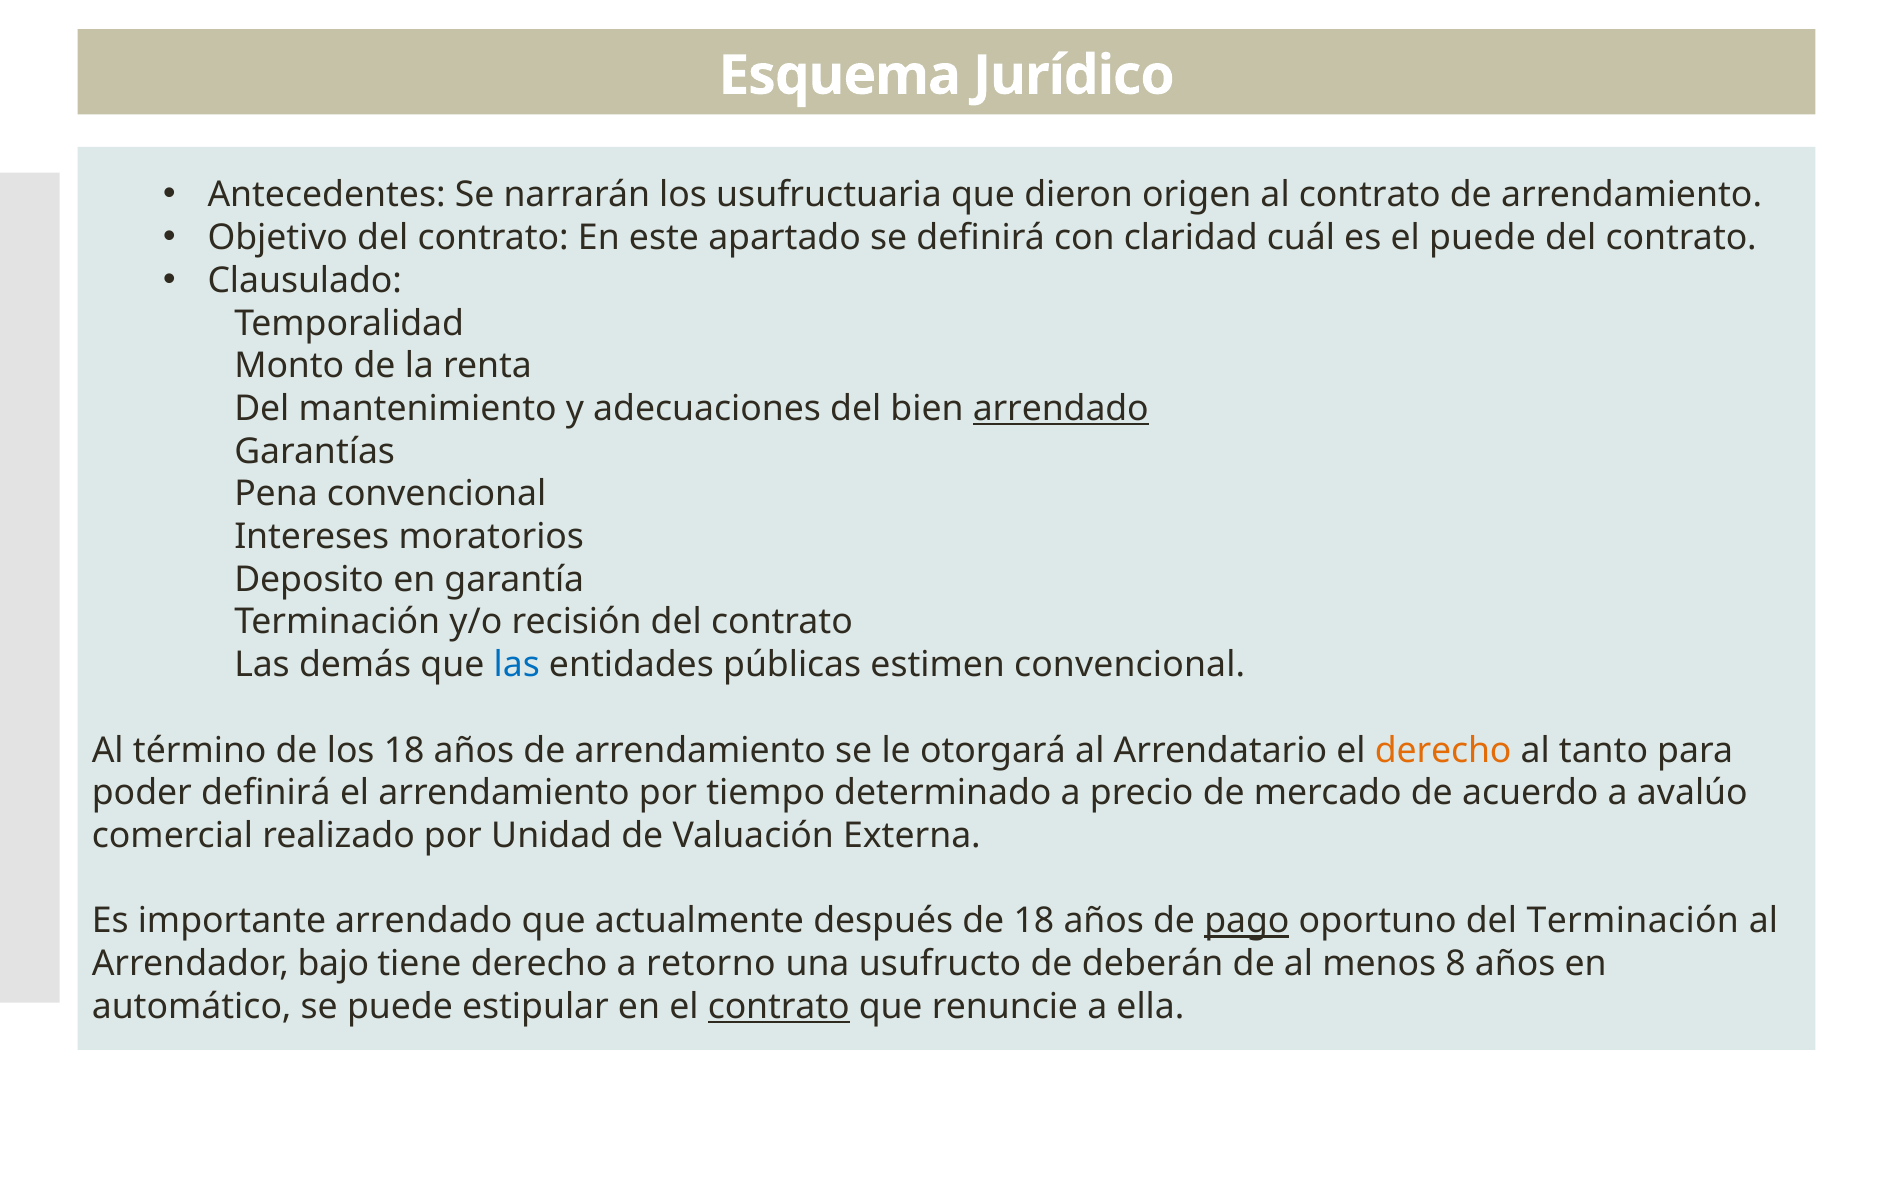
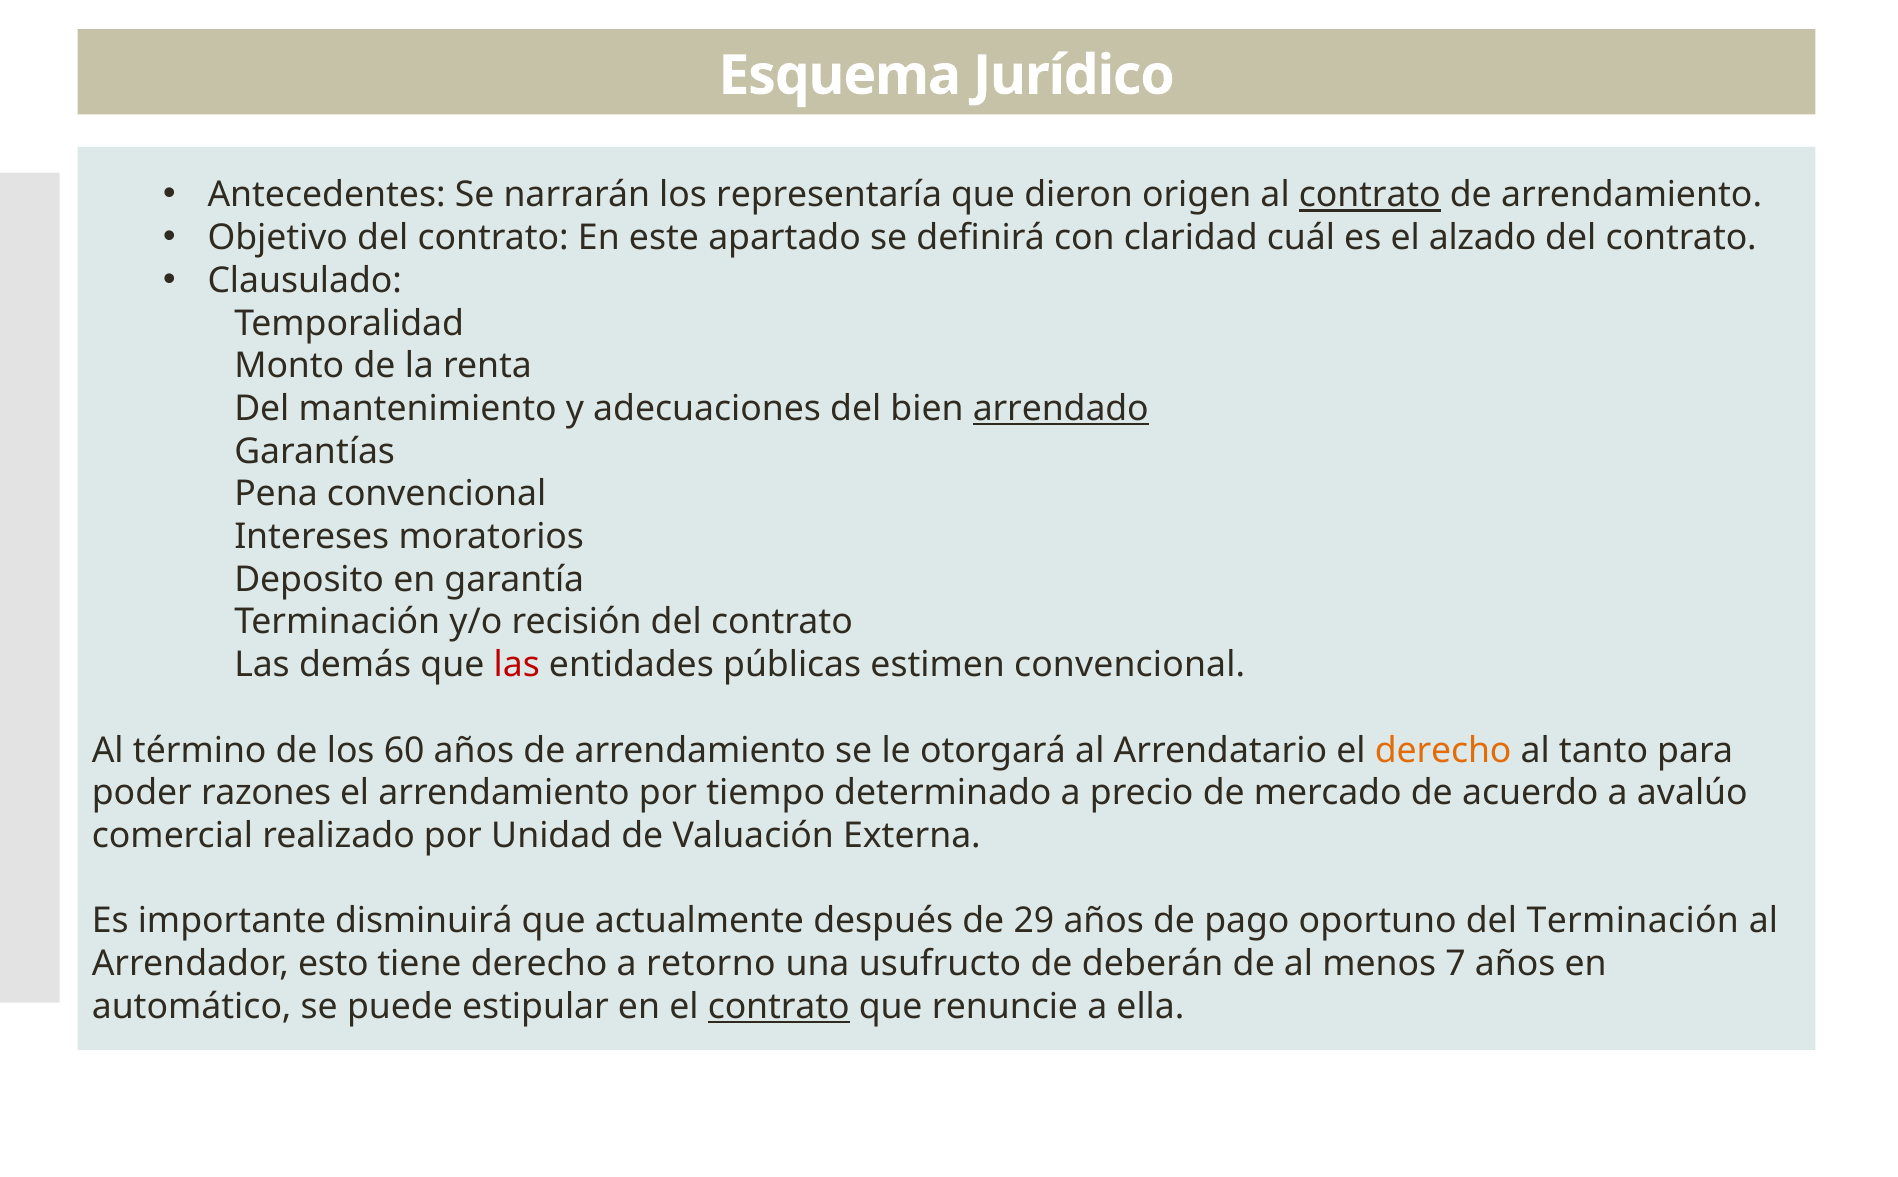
usufructuaria: usufructuaria -> representaría
contrato at (1370, 195) underline: none -> present
el puede: puede -> alzado
las at (517, 665) colour: blue -> red
los 18: 18 -> 60
poder definirá: definirá -> razones
importante arrendado: arrendado -> disminuirá
de 18: 18 -> 29
pago underline: present -> none
bajo: bajo -> esto
8: 8 -> 7
